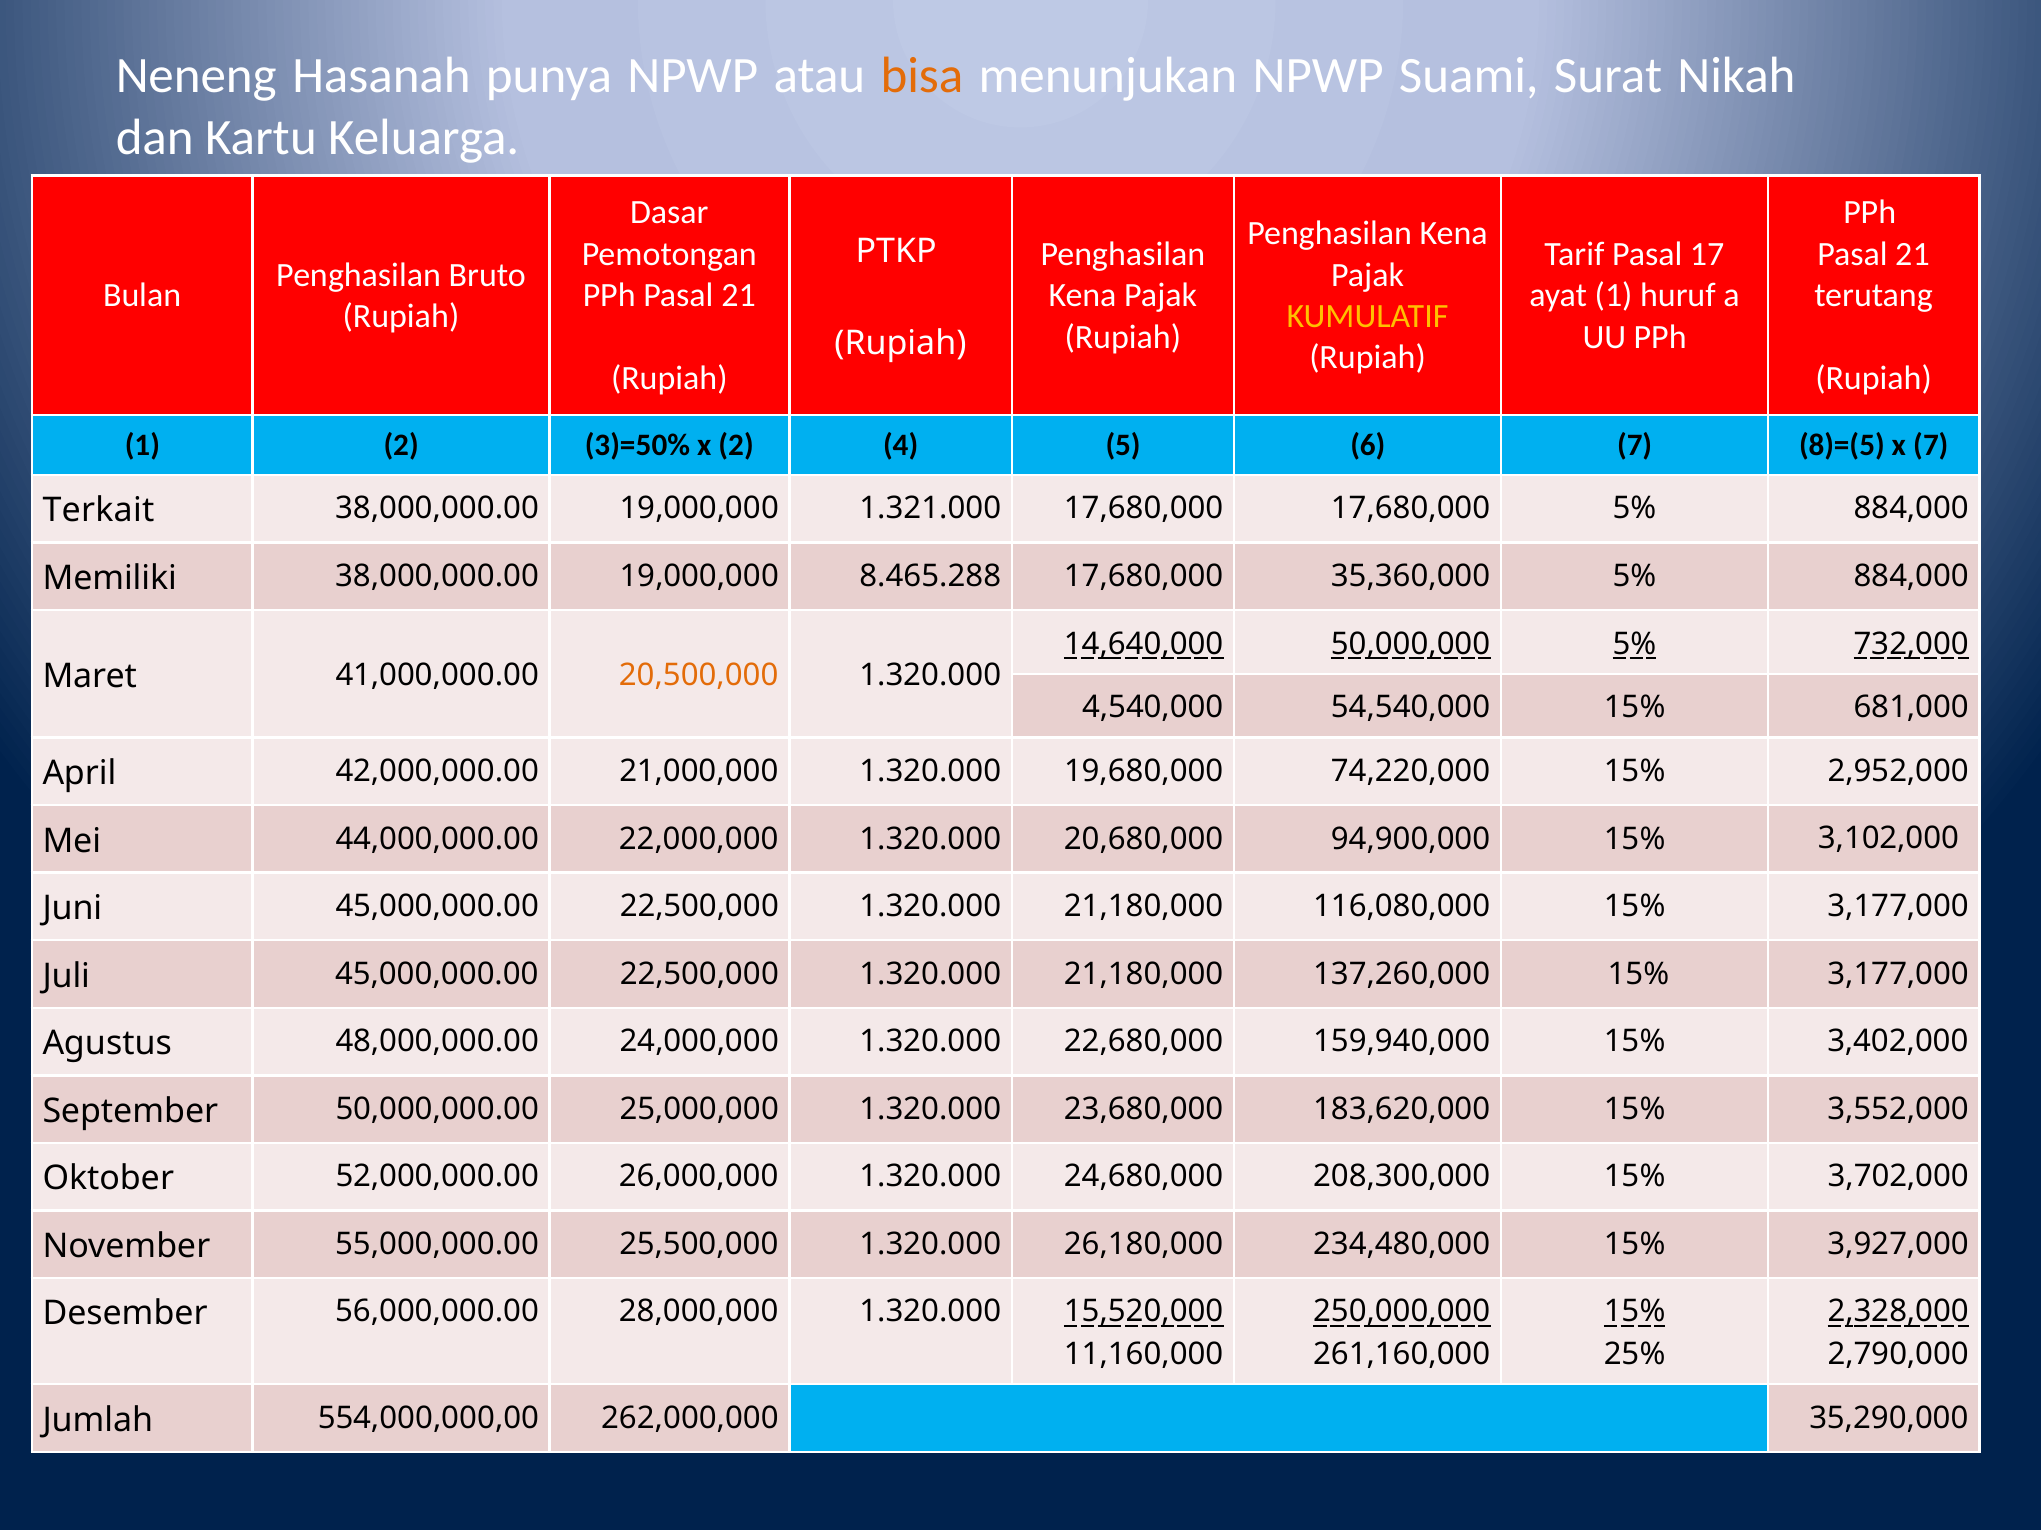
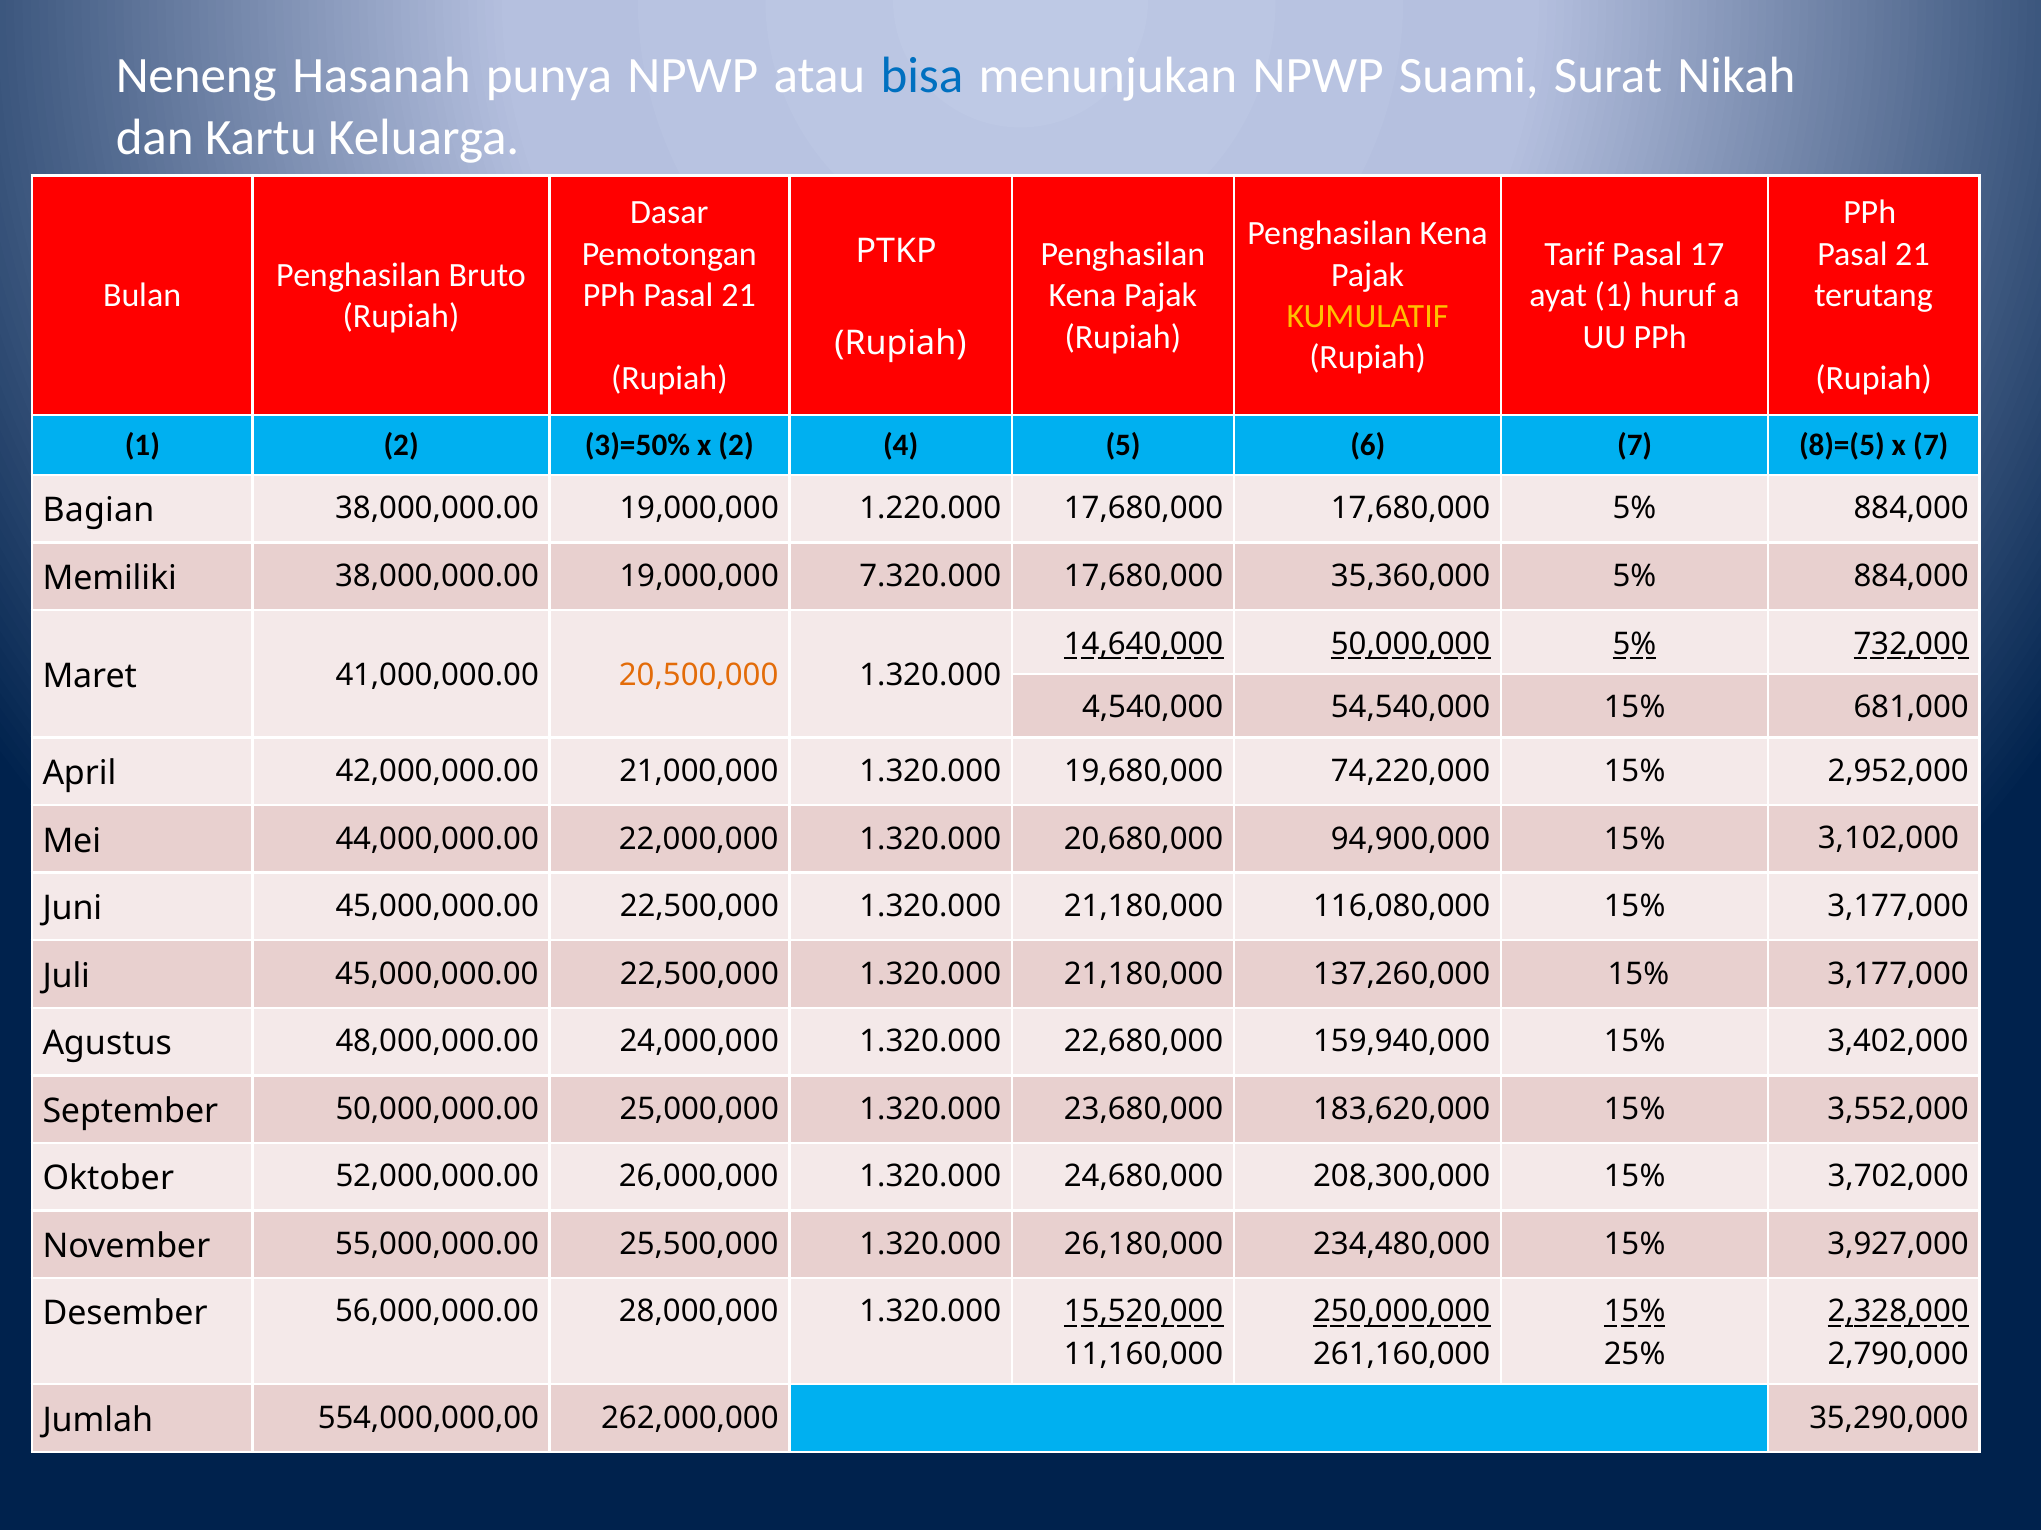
bisa colour: orange -> blue
Terkait: Terkait -> Bagian
1.321.000: 1.321.000 -> 1.220.000
8.465.288: 8.465.288 -> 7.320.000
